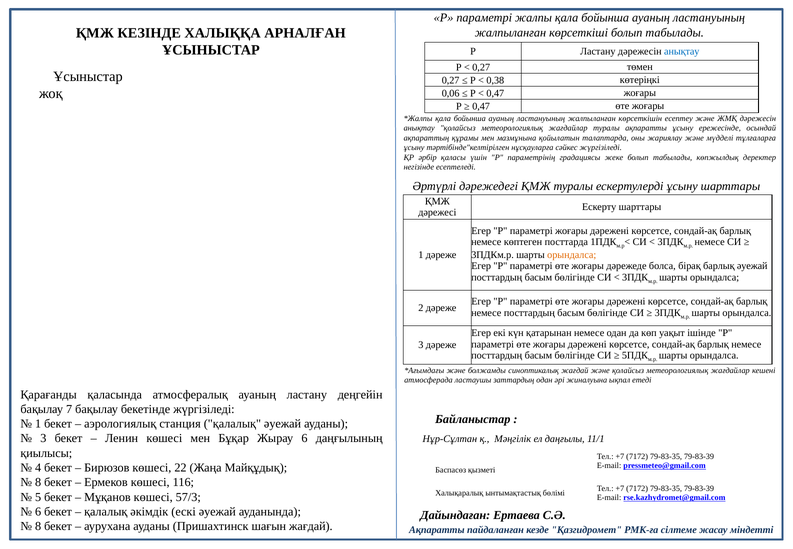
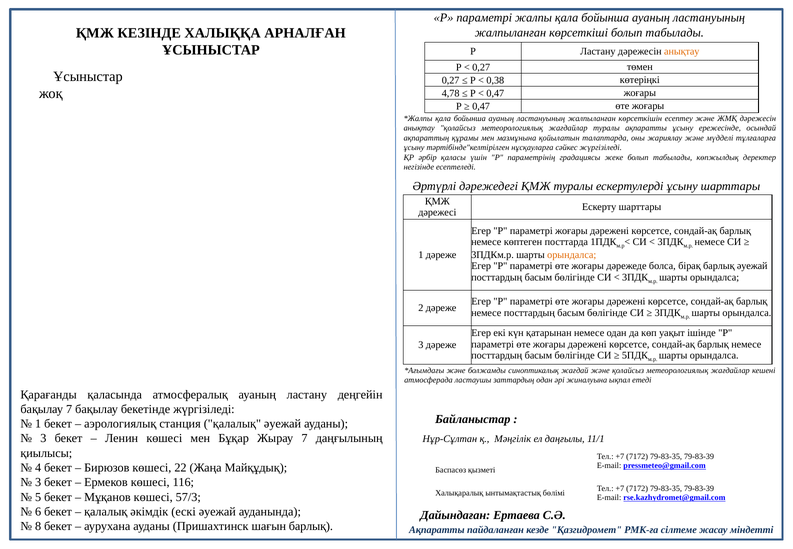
анықтау at (682, 51) colour: blue -> orange
0,06: 0,06 -> 4,78
Жырау 6: 6 -> 7
8 at (38, 482): 8 -> 3
шағын жағдай: жағдай -> барлық
